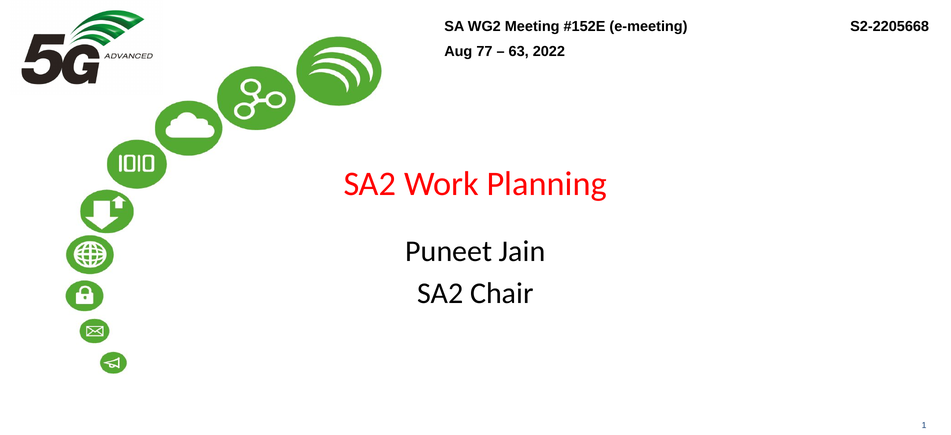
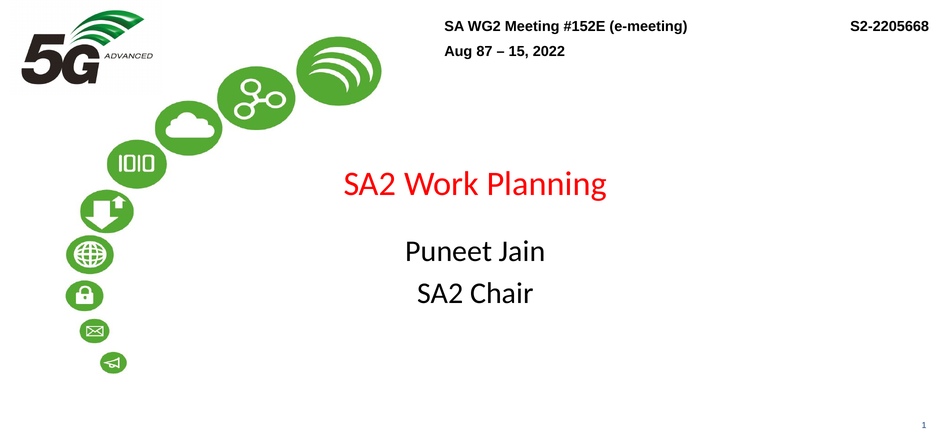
77: 77 -> 87
63: 63 -> 15
